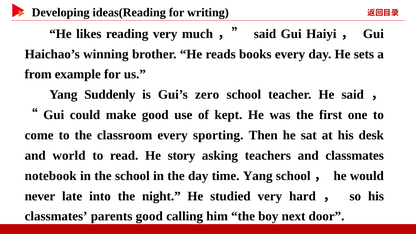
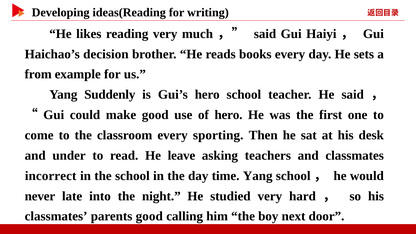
winning: winning -> decision
Gui’s zero: zero -> hero
of kept: kept -> hero
world: world -> under
story: story -> leave
notebook: notebook -> incorrect
